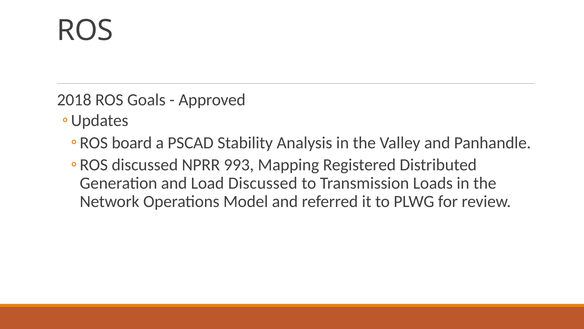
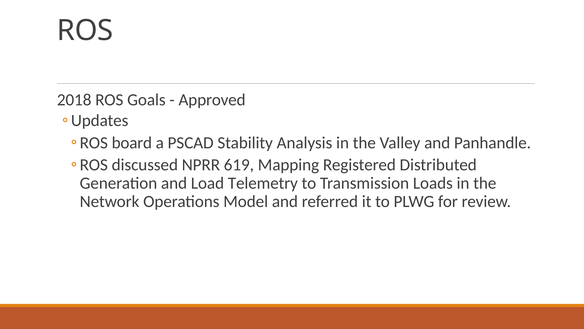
993: 993 -> 619
Load Discussed: Discussed -> Telemetry
